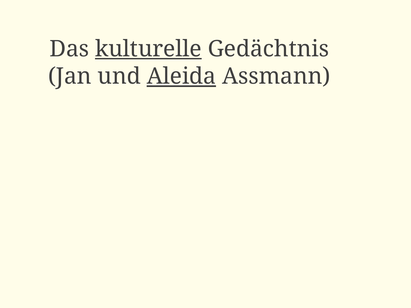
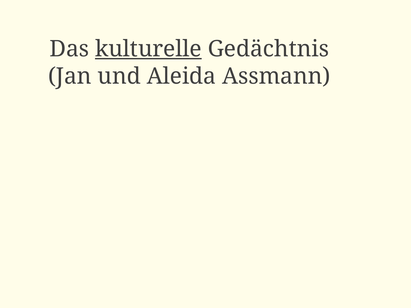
Aleida underline: present -> none
